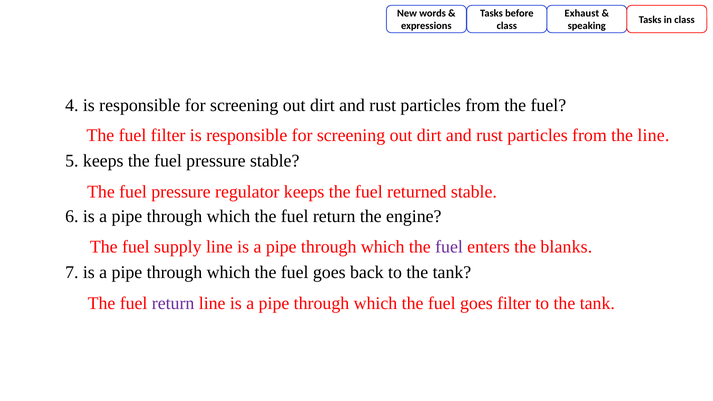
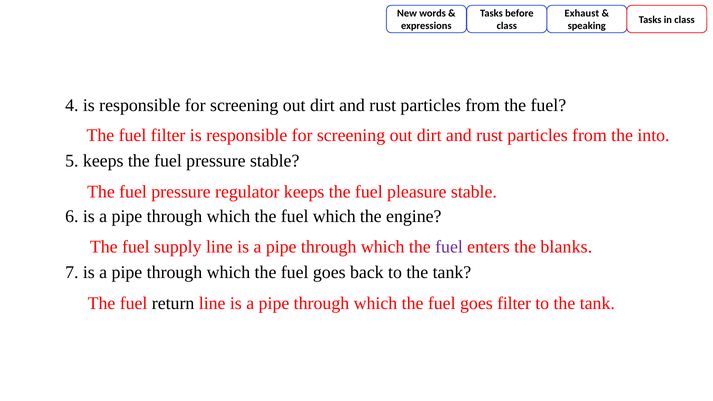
the line: line -> into
returned: returned -> pleasure
which the fuel return: return -> which
return at (173, 303) colour: purple -> black
